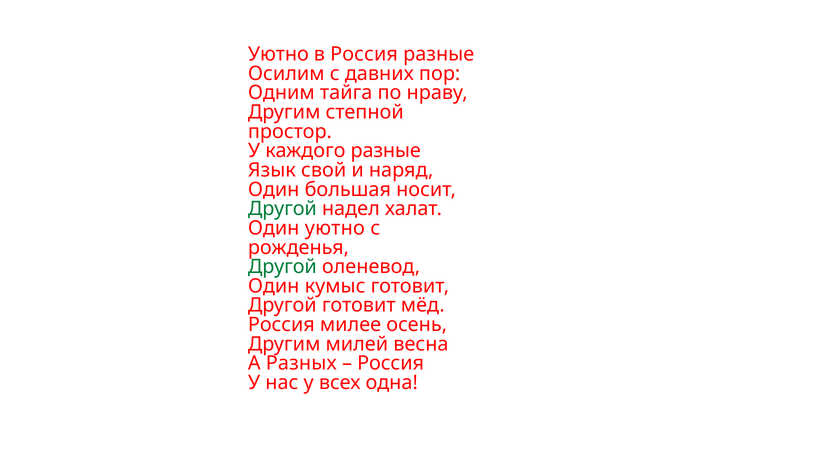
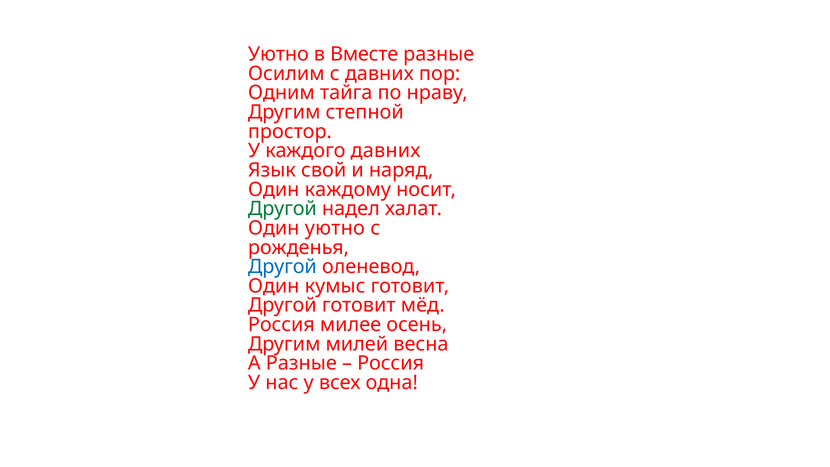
в Россия: Россия -> Вместе
каждого разные: разные -> давних
большая: большая -> каждому
Другой at (282, 267) colour: green -> blue
А Разных: Разных -> Разные
